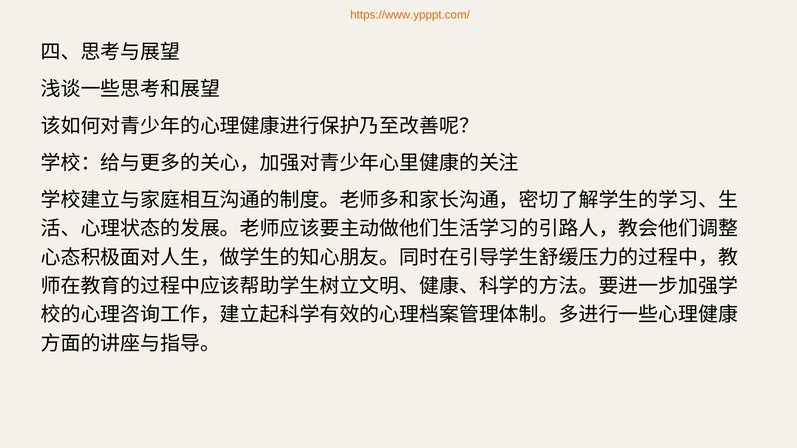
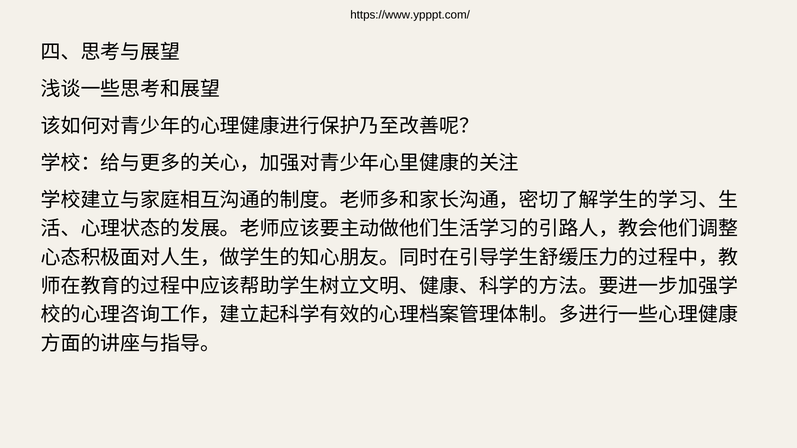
https://www.ypppt.com/ colour: orange -> black
